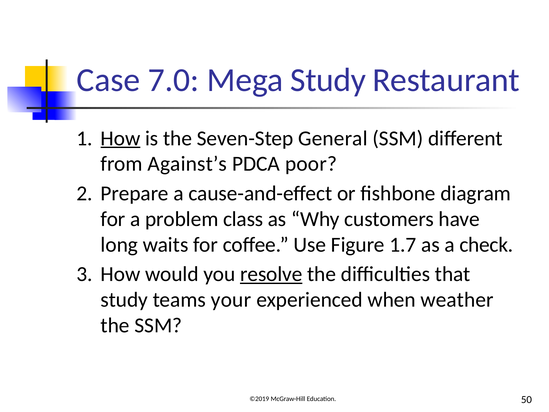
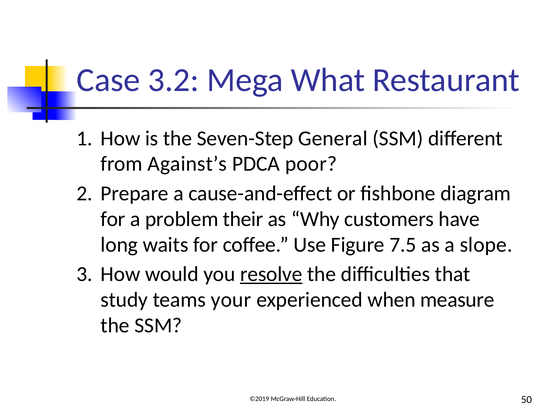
7.0: 7.0 -> 3.2
Mega Study: Study -> What
How at (121, 138) underline: present -> none
class: class -> their
1.7: 1.7 -> 7.5
check: check -> slope
weather: weather -> measure
